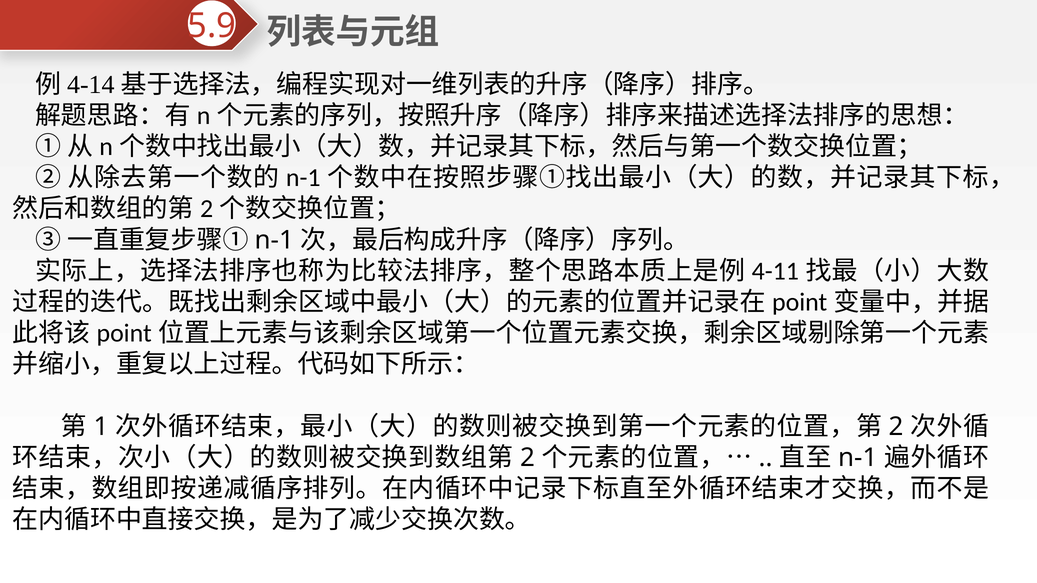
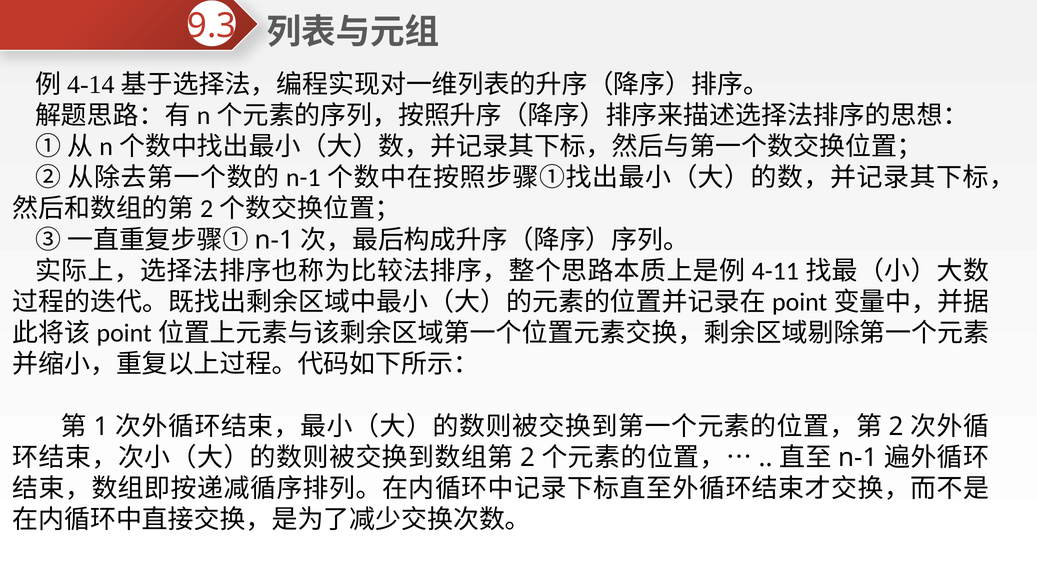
5.9: 5.9 -> 9.3
